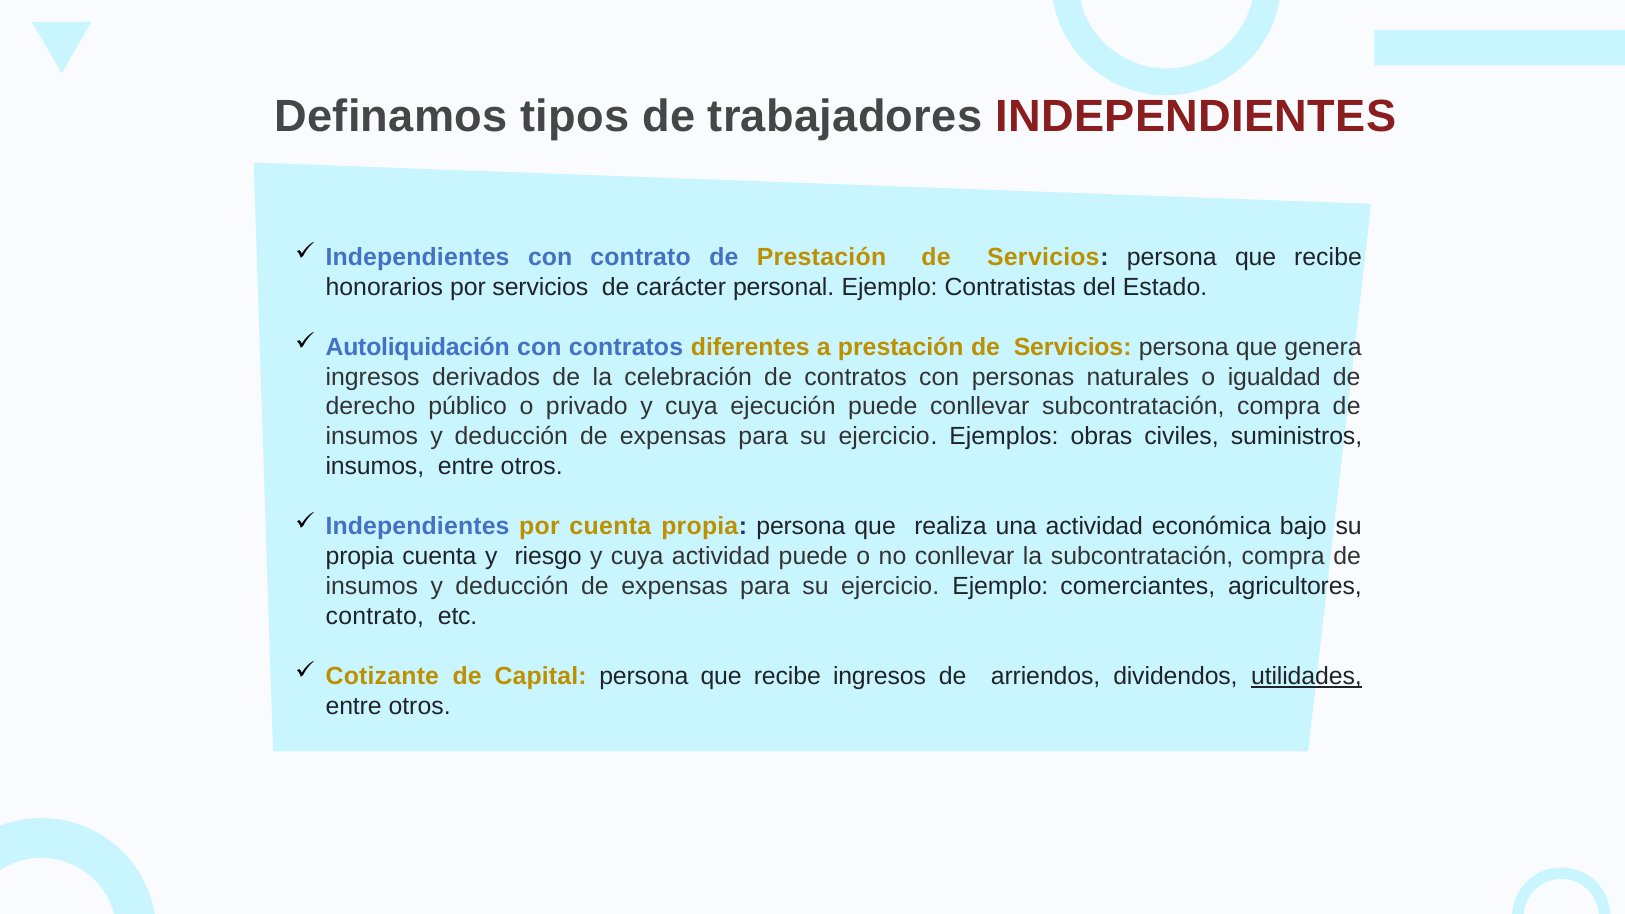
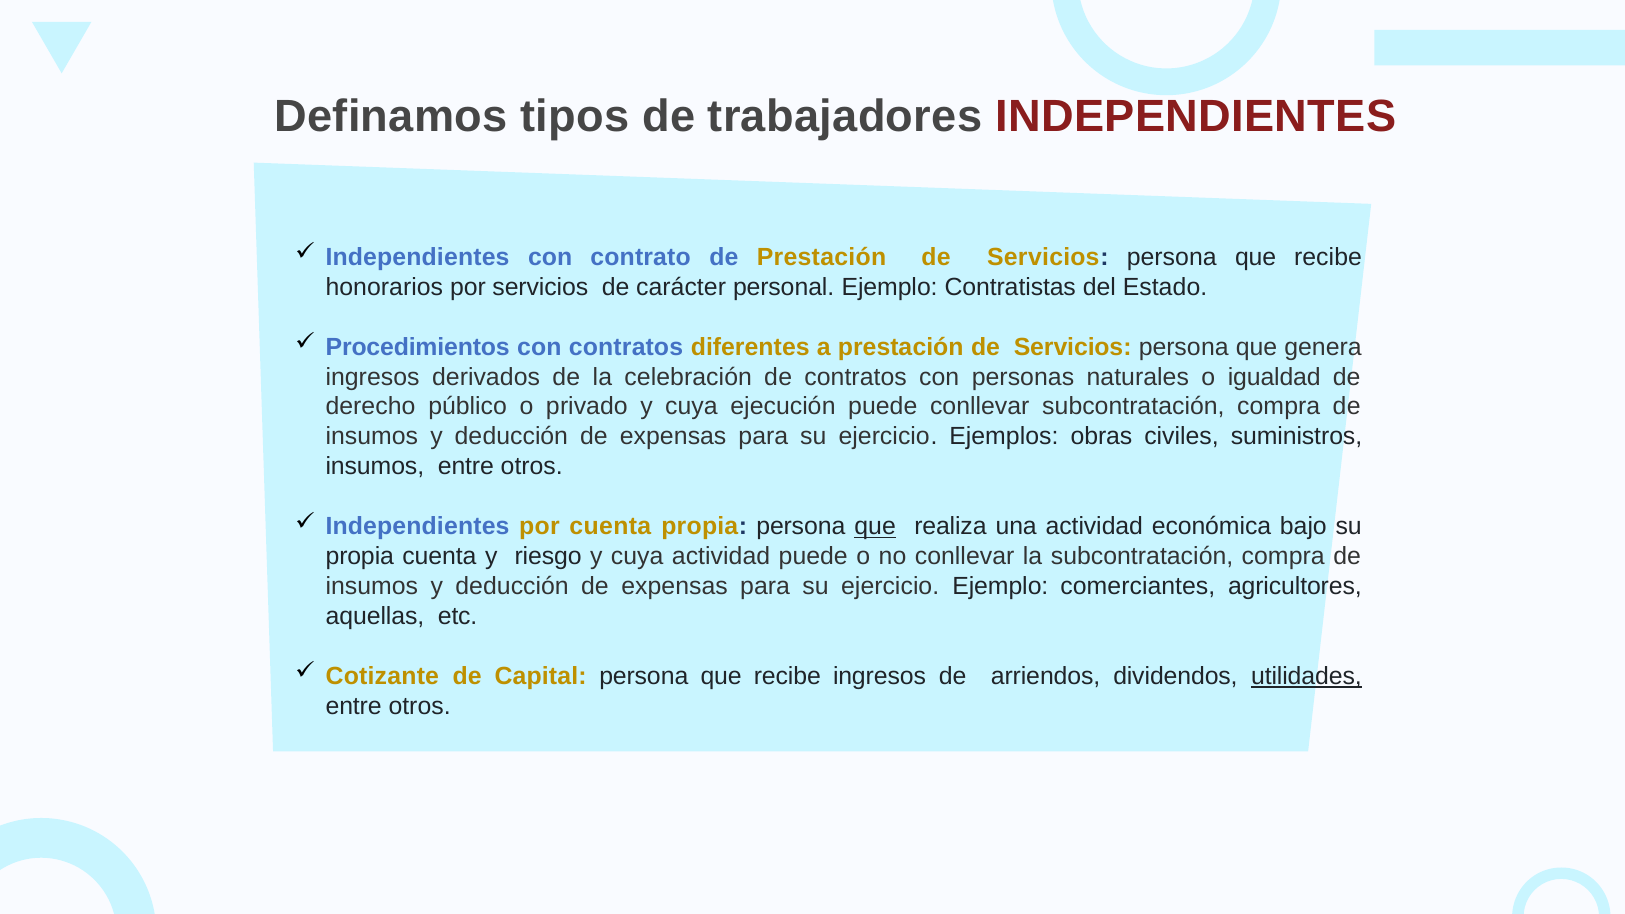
Autoliquidación: Autoliquidación -> Procedimientos
que at (875, 527) underline: none -> present
contrato at (375, 616): contrato -> aquellas
